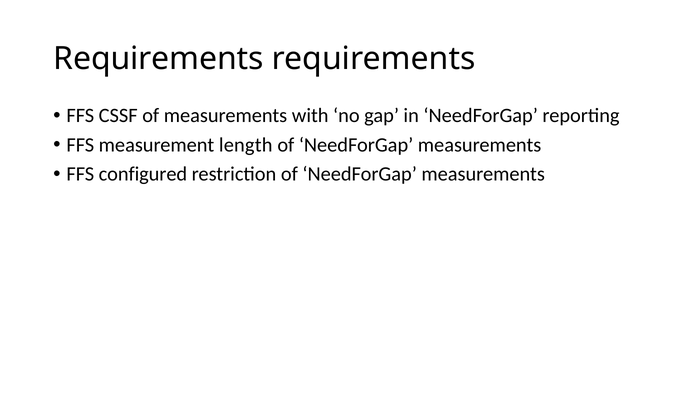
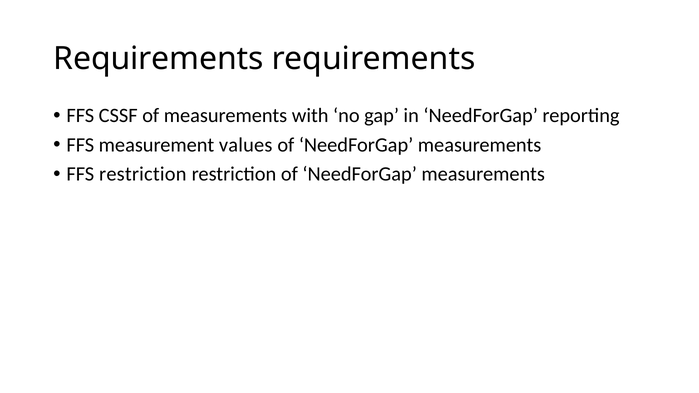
length: length -> values
FFS configured: configured -> restriction
